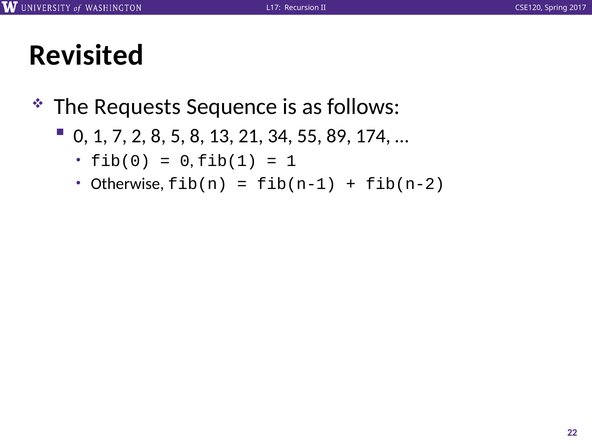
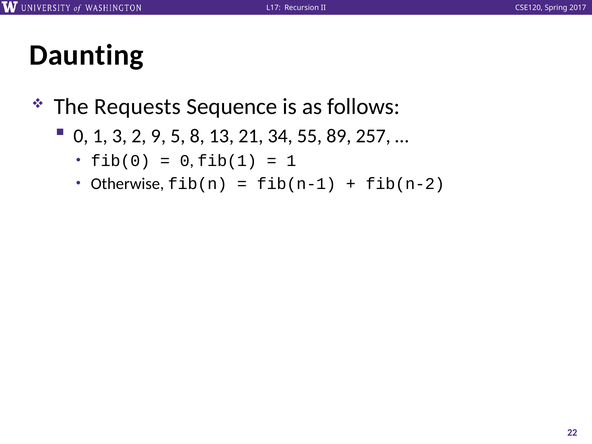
Revisited: Revisited -> Daunting
7: 7 -> 3
2 8: 8 -> 9
174: 174 -> 257
